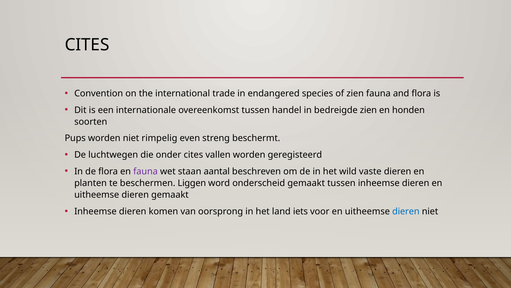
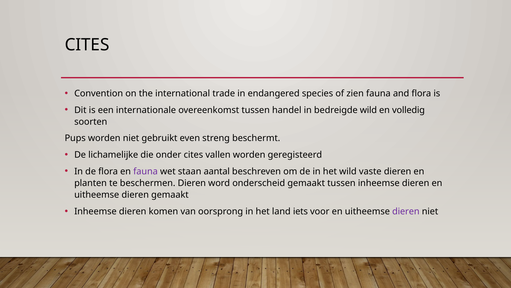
bedreigde zien: zien -> wild
honden: honden -> volledig
rimpelig: rimpelig -> gebruikt
luchtwegen: luchtwegen -> lichamelijke
beschermen Liggen: Liggen -> Dieren
dieren at (406, 211) colour: blue -> purple
